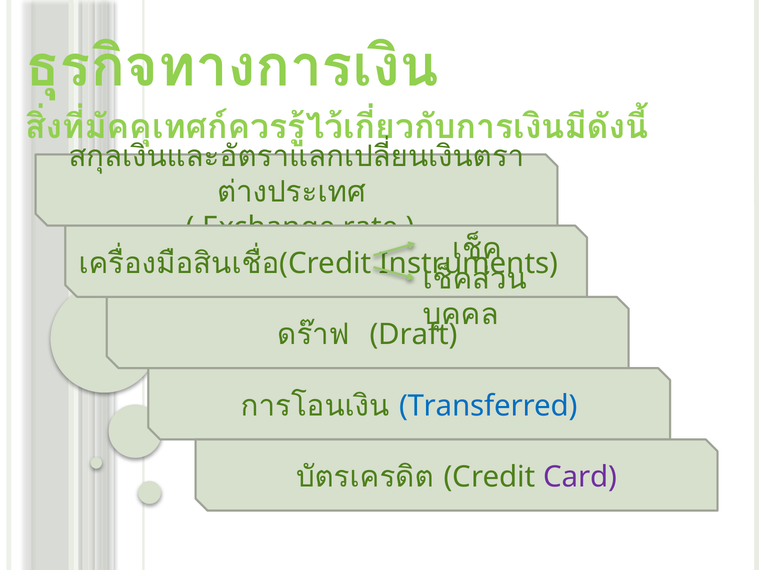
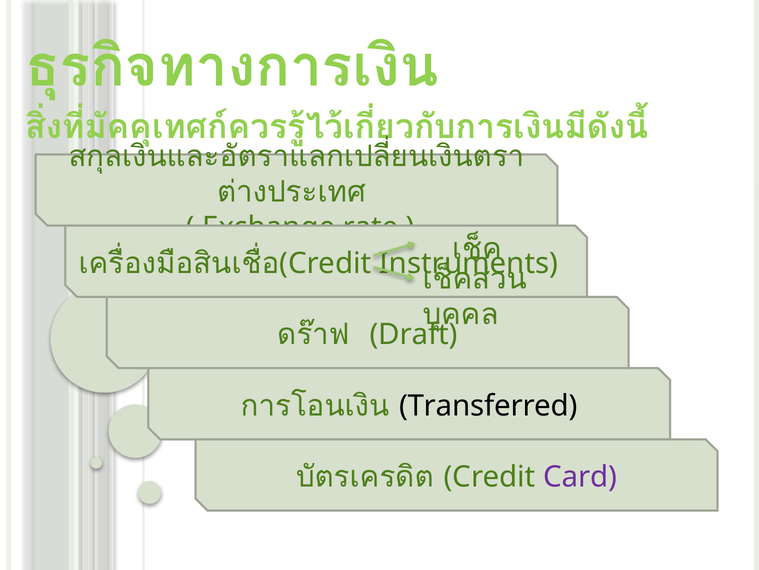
Transferred colour: blue -> black
